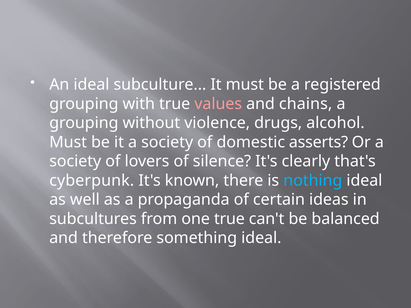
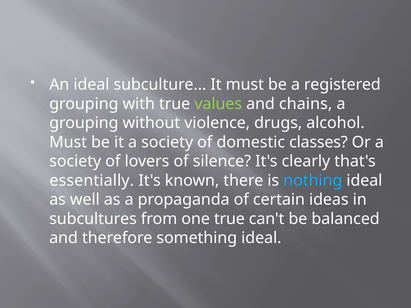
values colour: pink -> light green
asserts: asserts -> classes
cyberpunk: cyberpunk -> essentially
